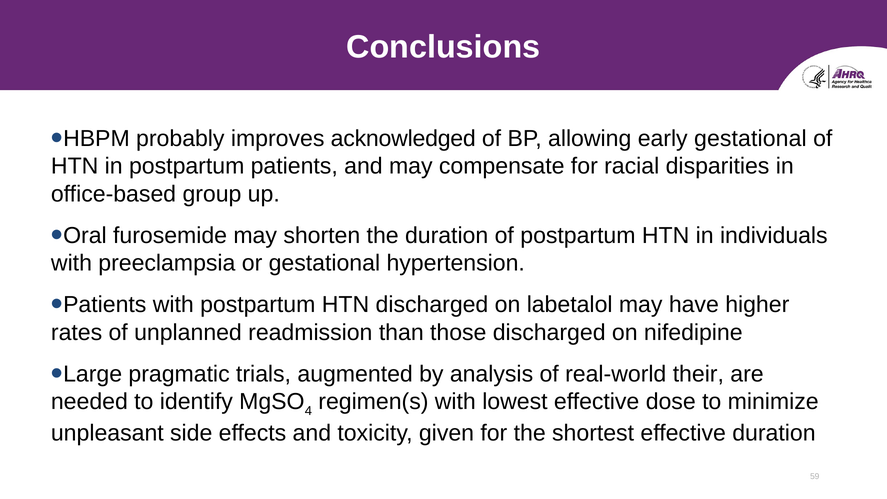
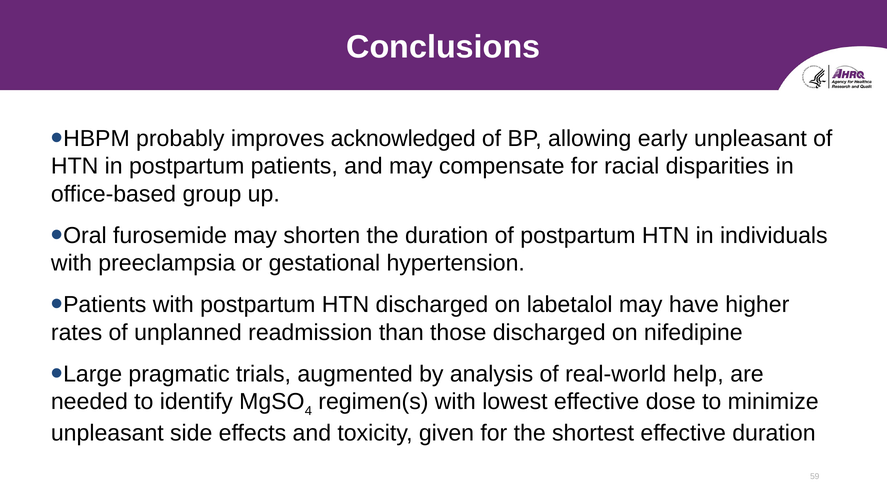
early gestational: gestational -> unpleasant
their: their -> help
